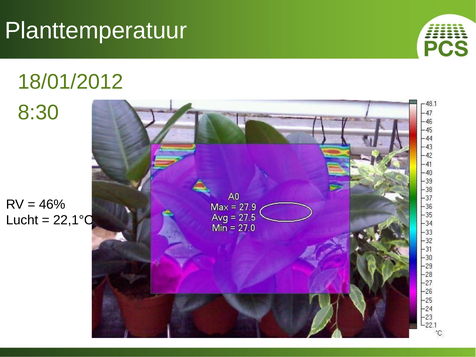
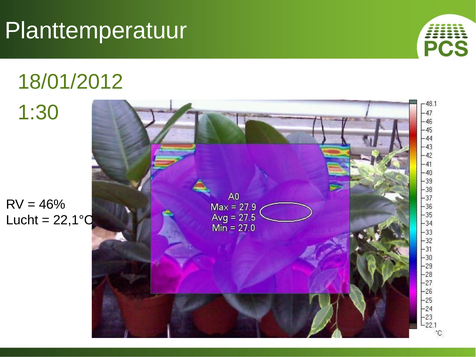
8:30: 8:30 -> 1:30
